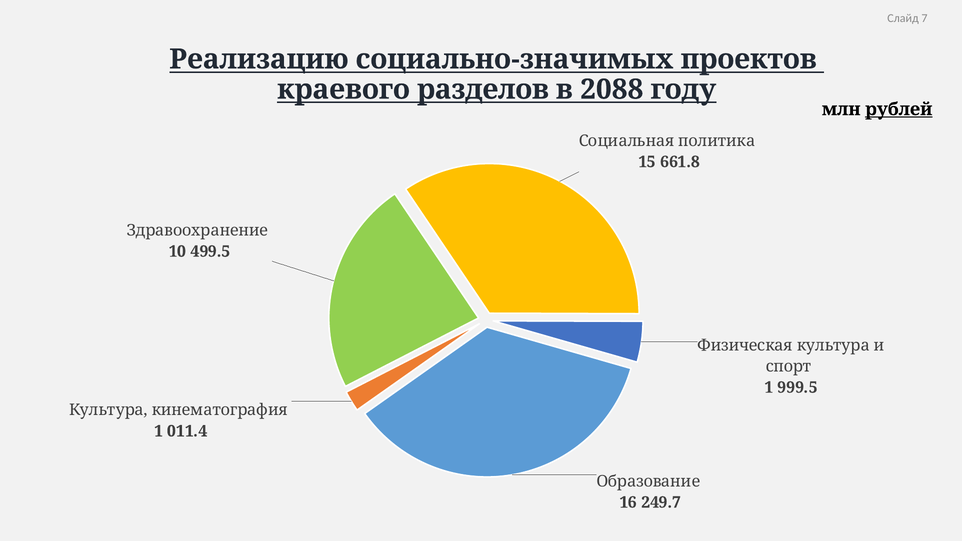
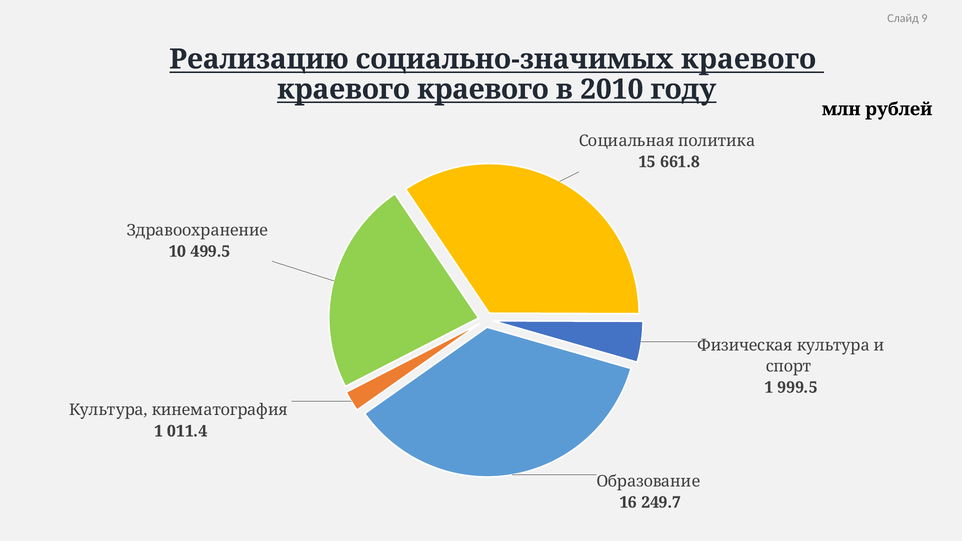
7: 7 -> 9
социально-значимых проектов: проектов -> краевого
разделов at (483, 89): разделов -> краевого
2088: 2088 -> 2010
рублей underline: present -> none
